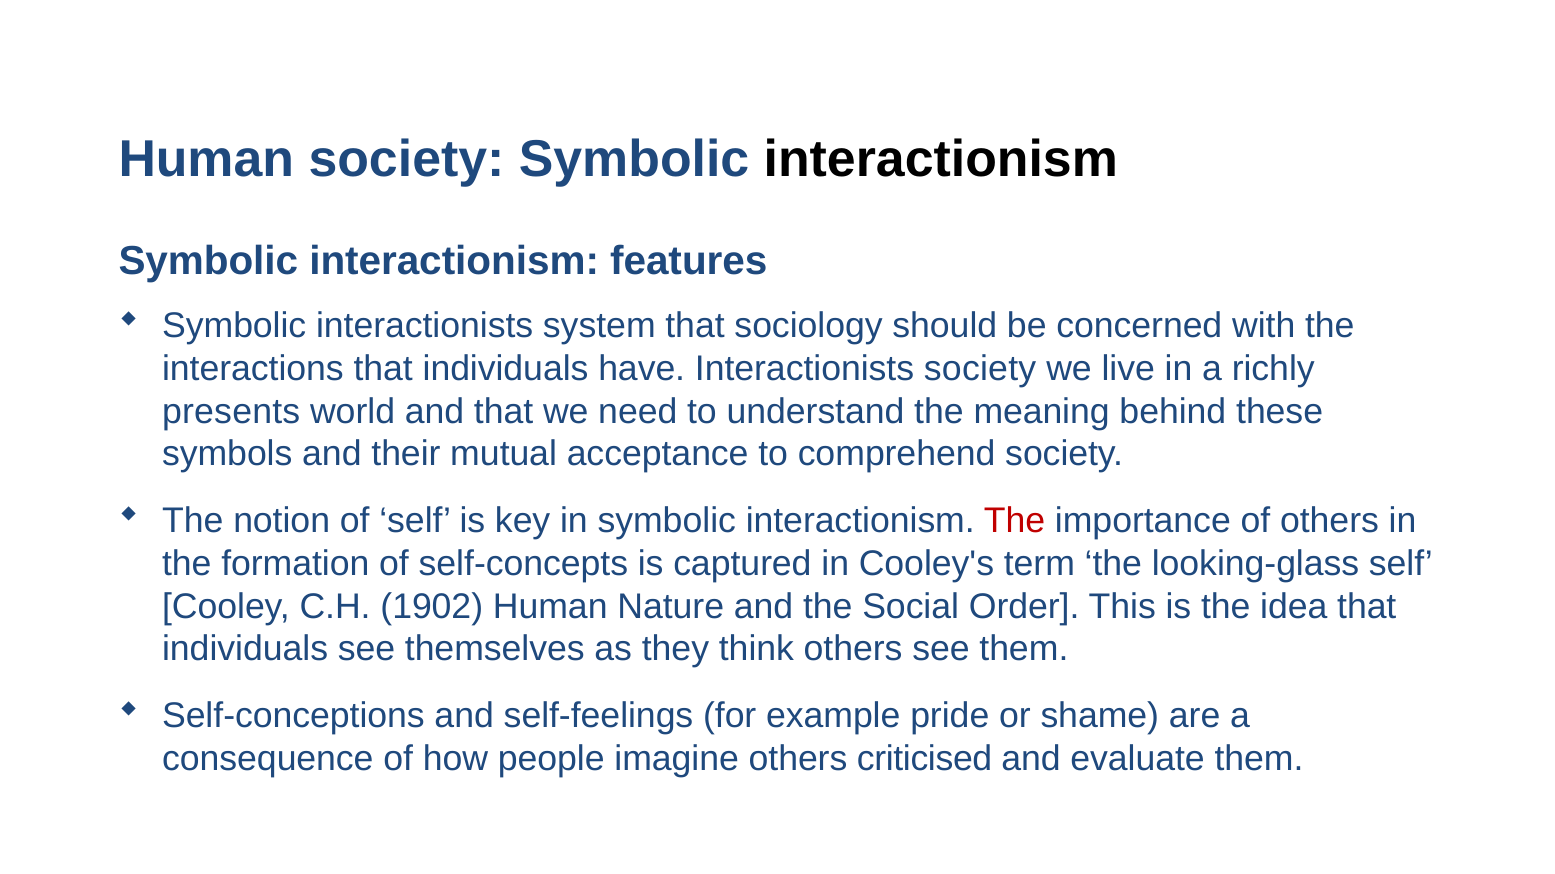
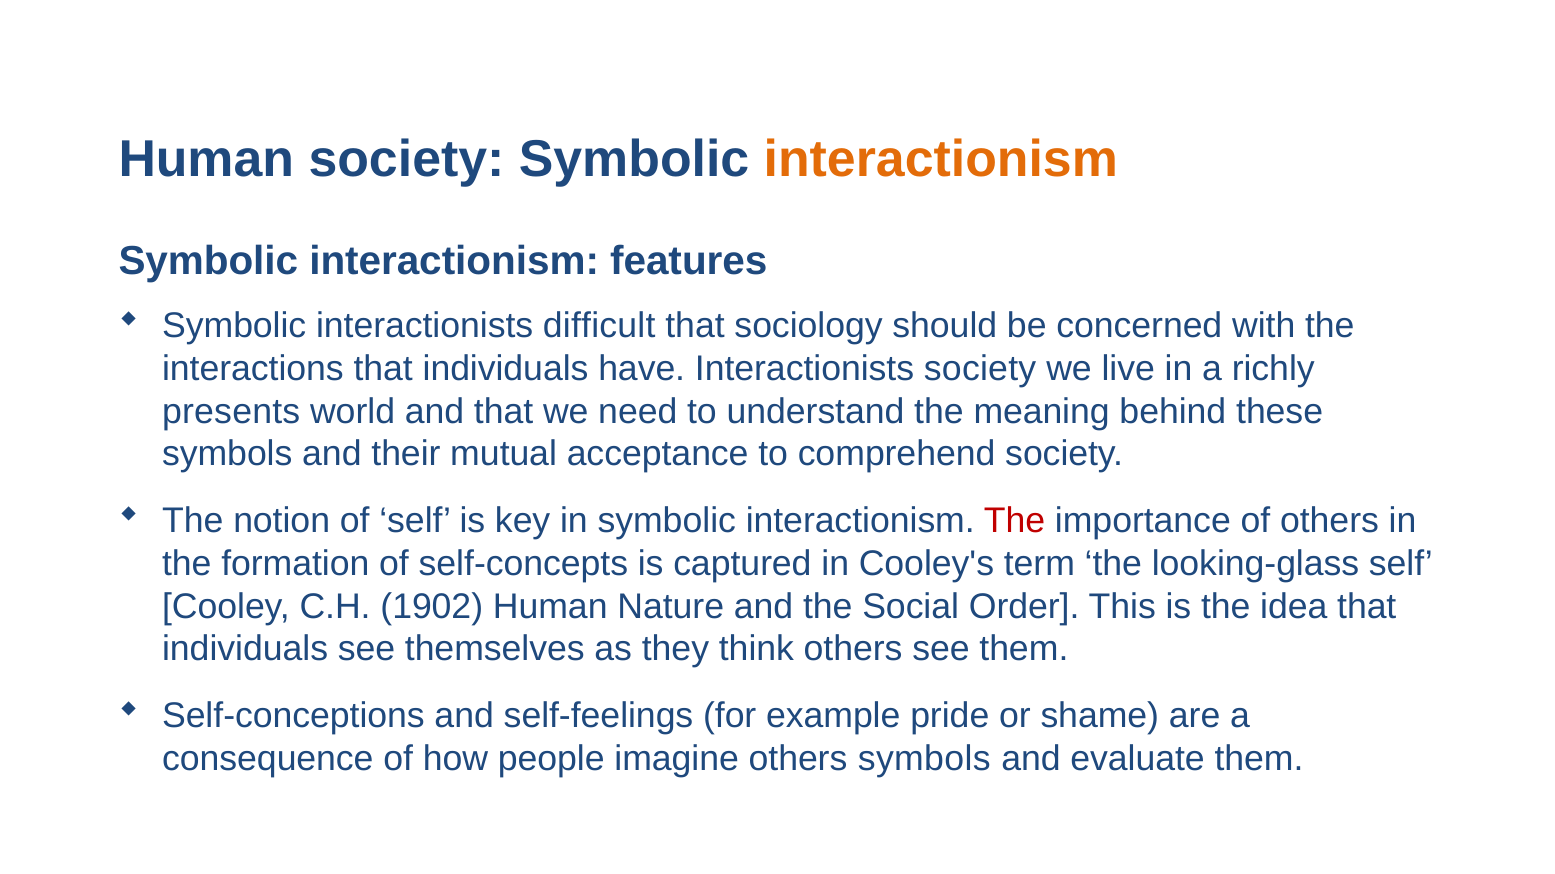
interactionism at (941, 160) colour: black -> orange
system: system -> difficult
others criticised: criticised -> symbols
